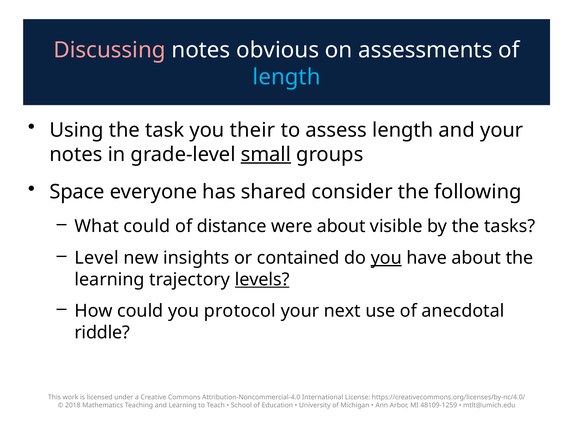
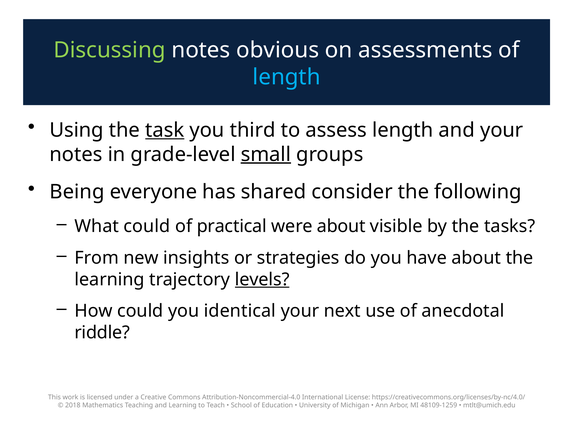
Discussing colour: pink -> light green
task underline: none -> present
their: their -> third
Space: Space -> Being
distance: distance -> practical
Level: Level -> From
contained: contained -> strategies
you at (386, 258) underline: present -> none
protocol: protocol -> identical
